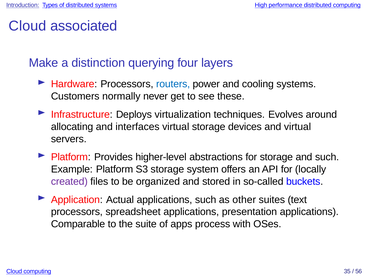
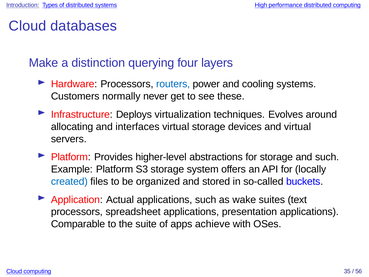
associated: associated -> databases
created colour: purple -> blue
other: other -> wake
process: process -> achieve
